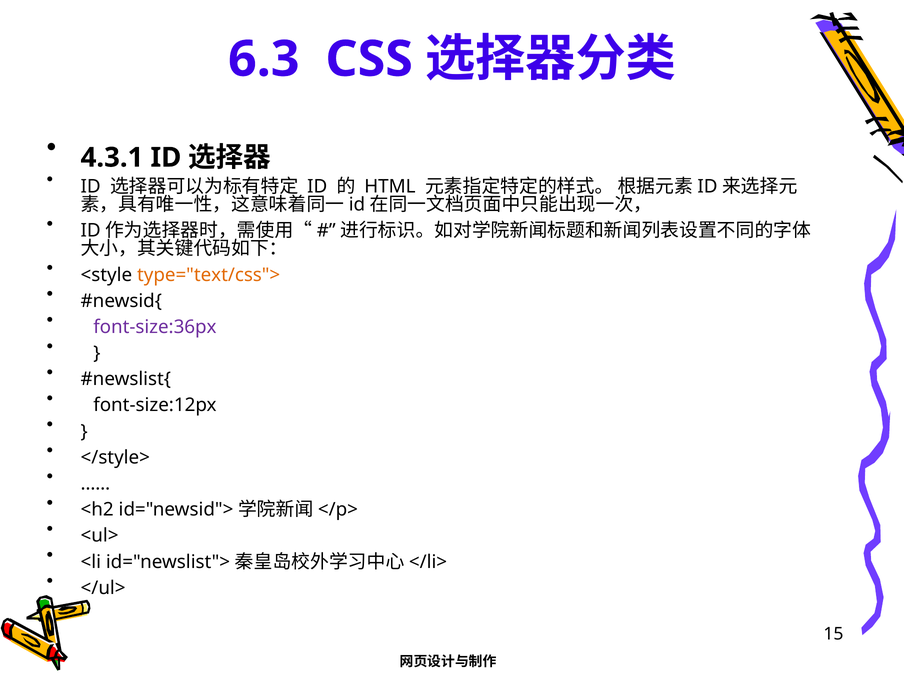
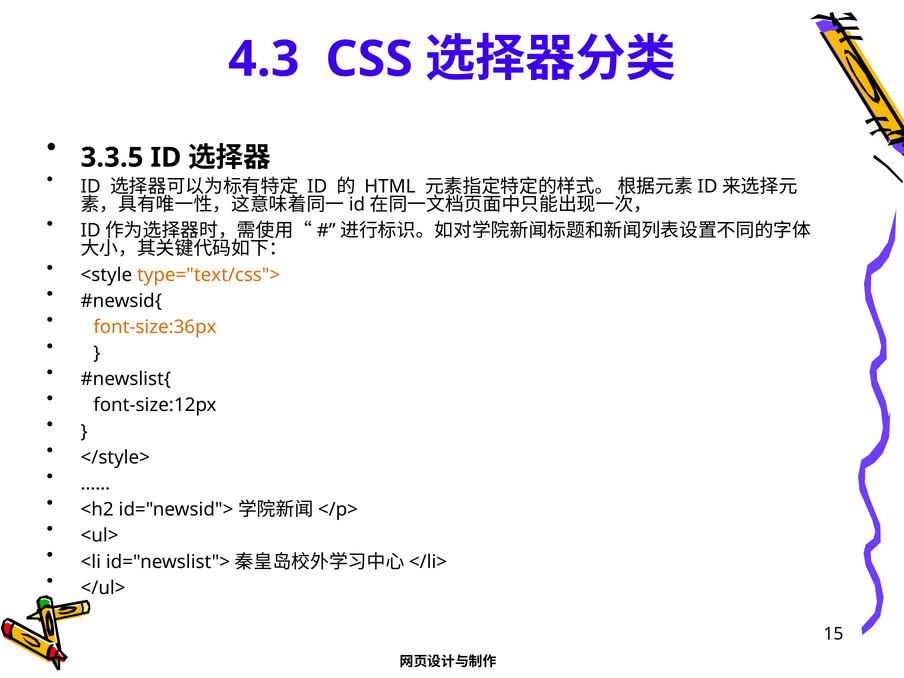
6.3: 6.3 -> 4.3
4.3.1: 4.3.1 -> 3.3.5
font-size:36px colour: purple -> orange
